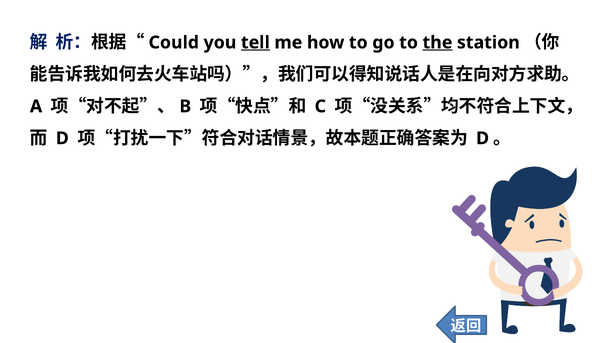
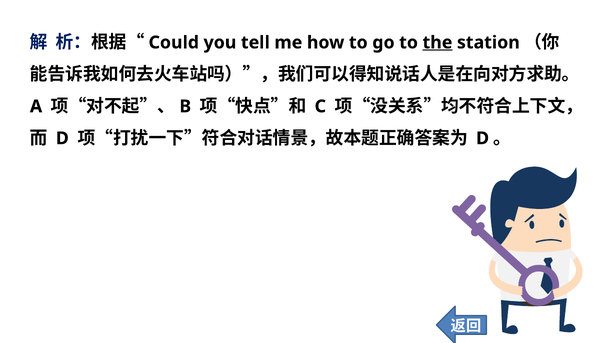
tell underline: present -> none
